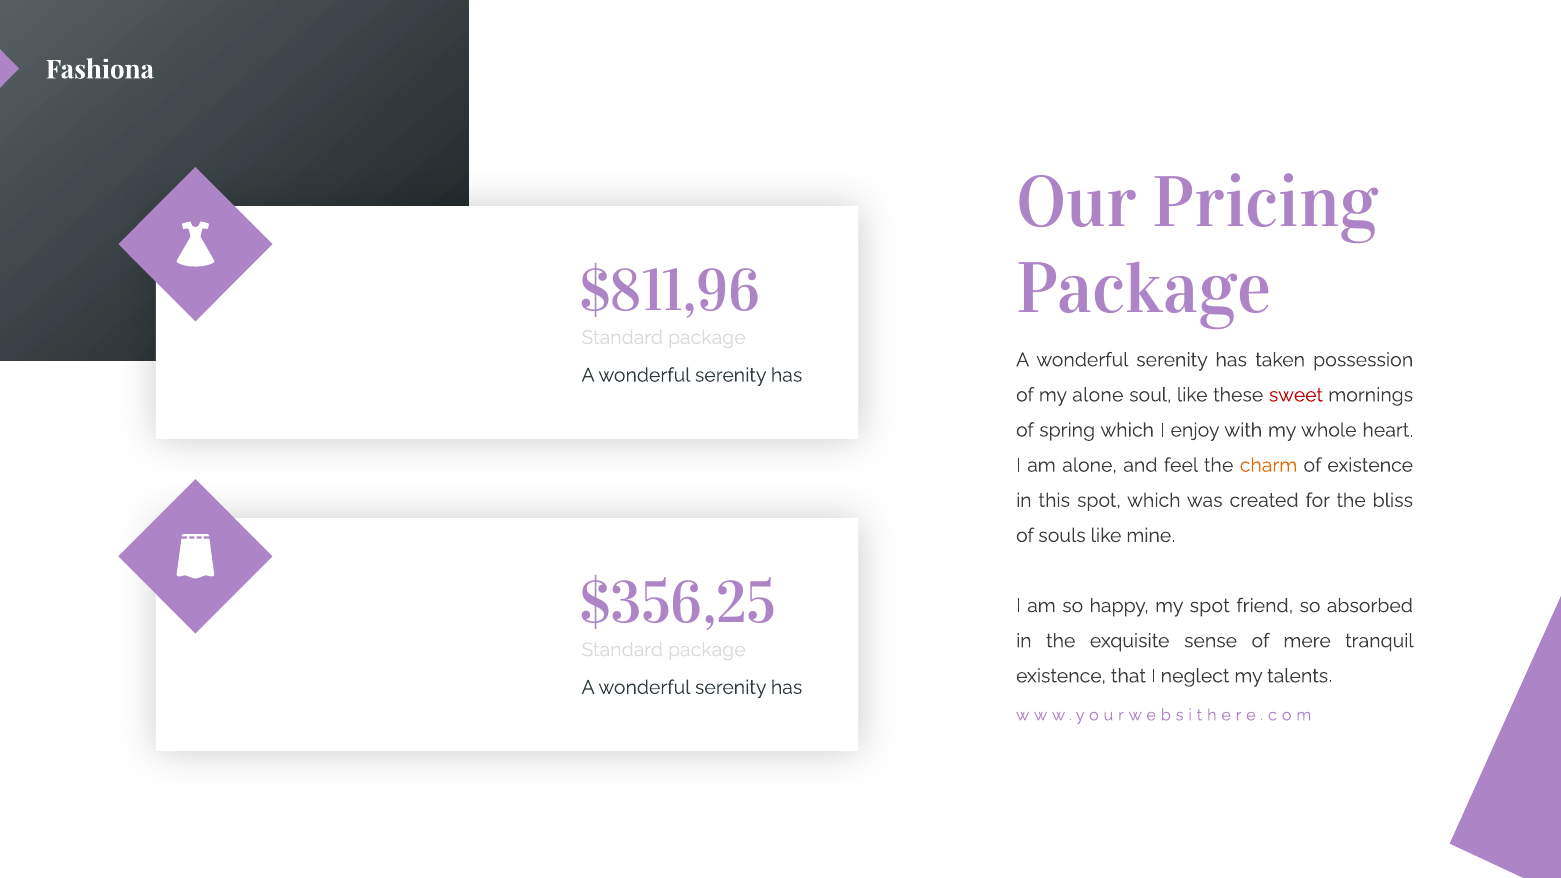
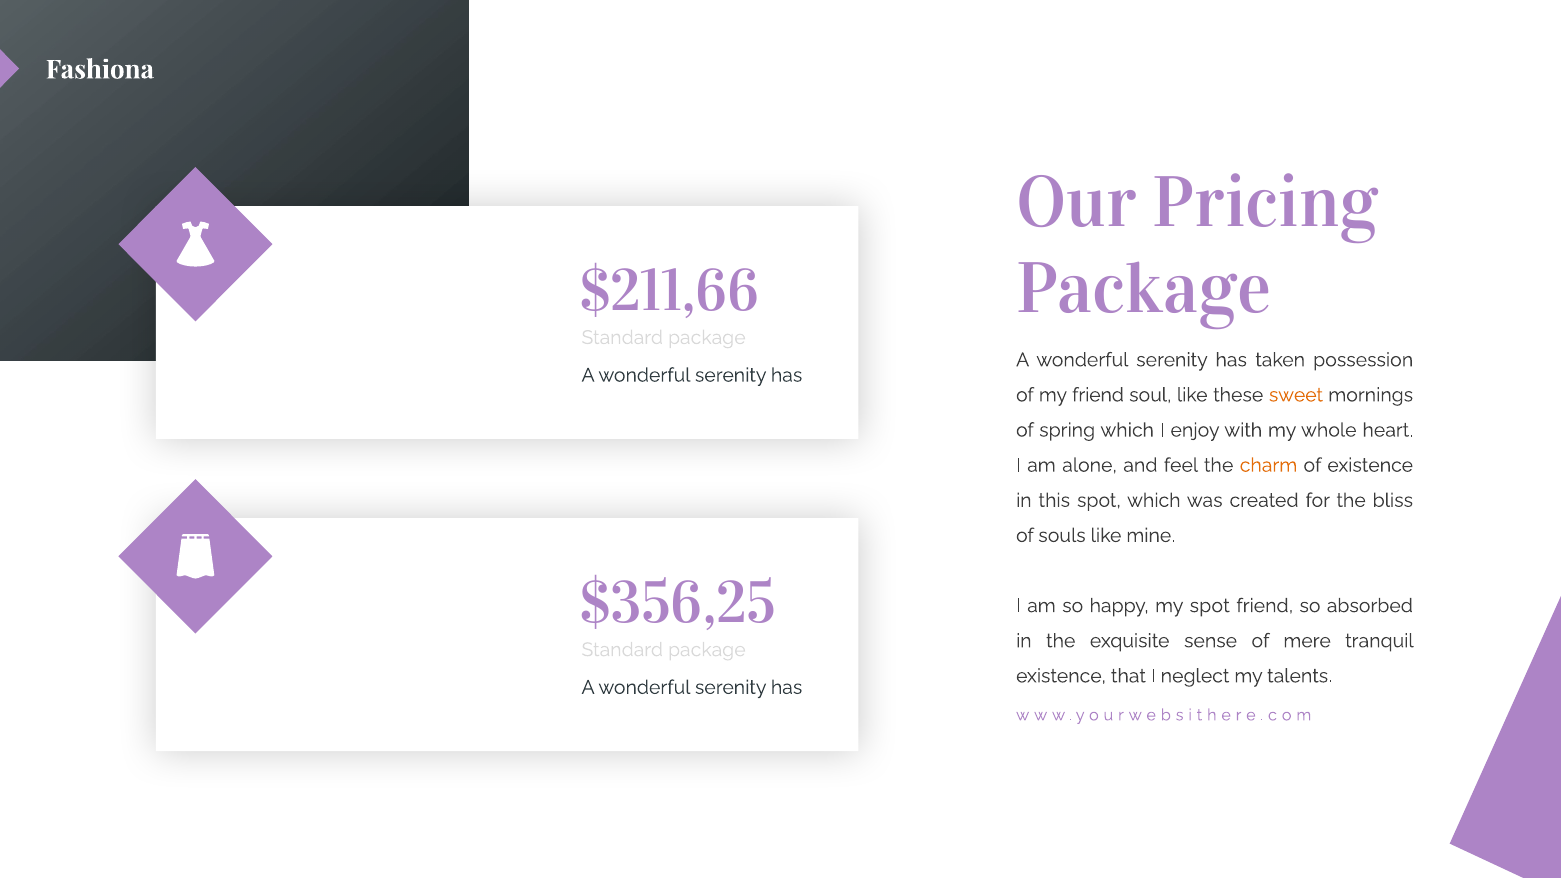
$811,96: $811,96 -> $211,66
my alone: alone -> friend
sweet colour: red -> orange
